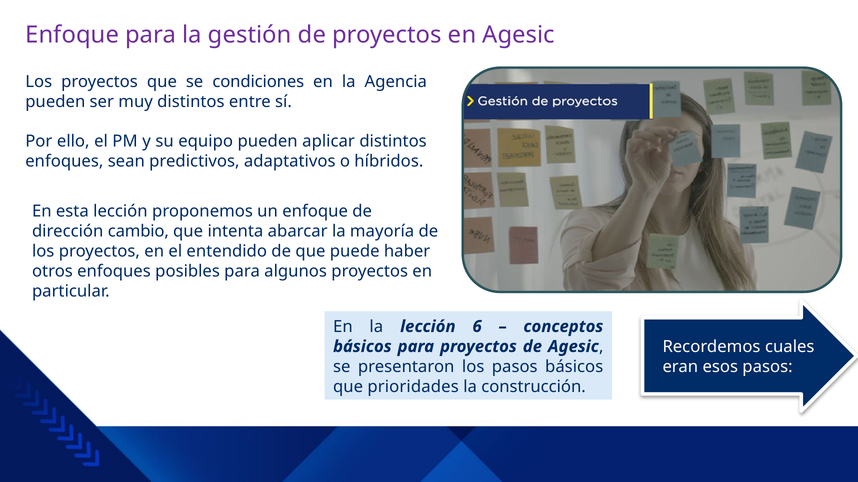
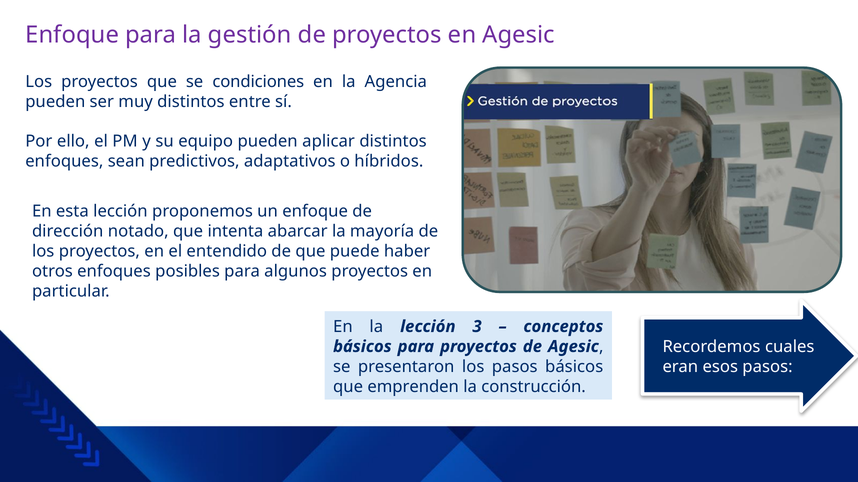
cambio: cambio -> notado
6: 6 -> 3
prioridades: prioridades -> emprenden
